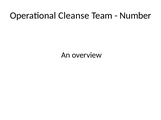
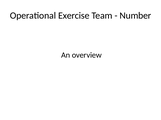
Cleanse: Cleanse -> Exercise
